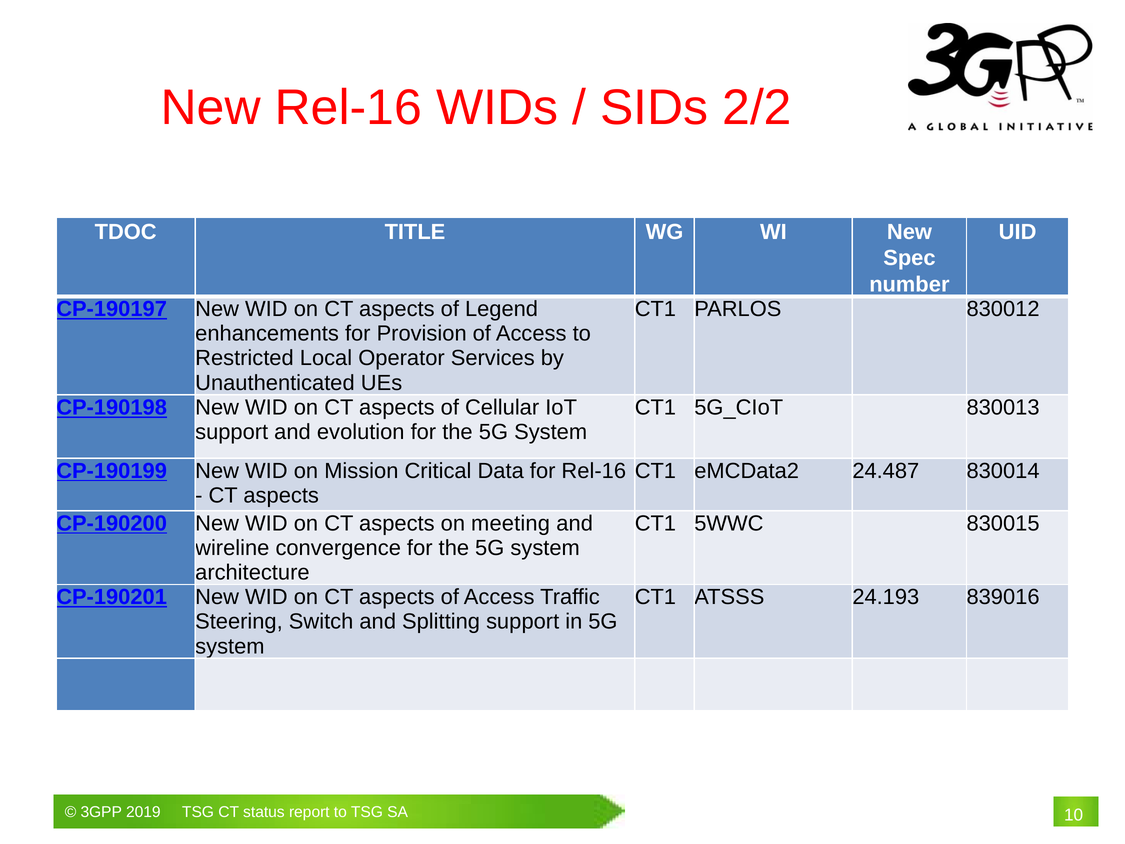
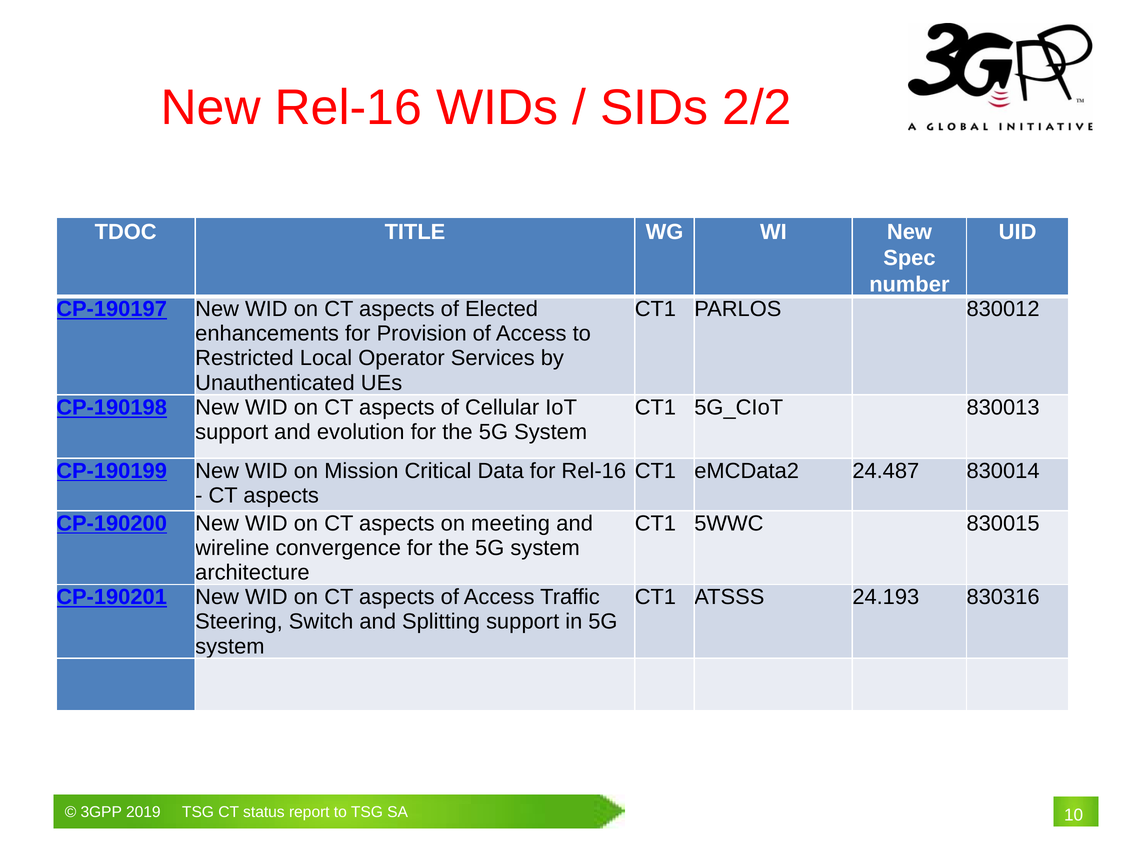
Legend: Legend -> Elected
839016: 839016 -> 830316
